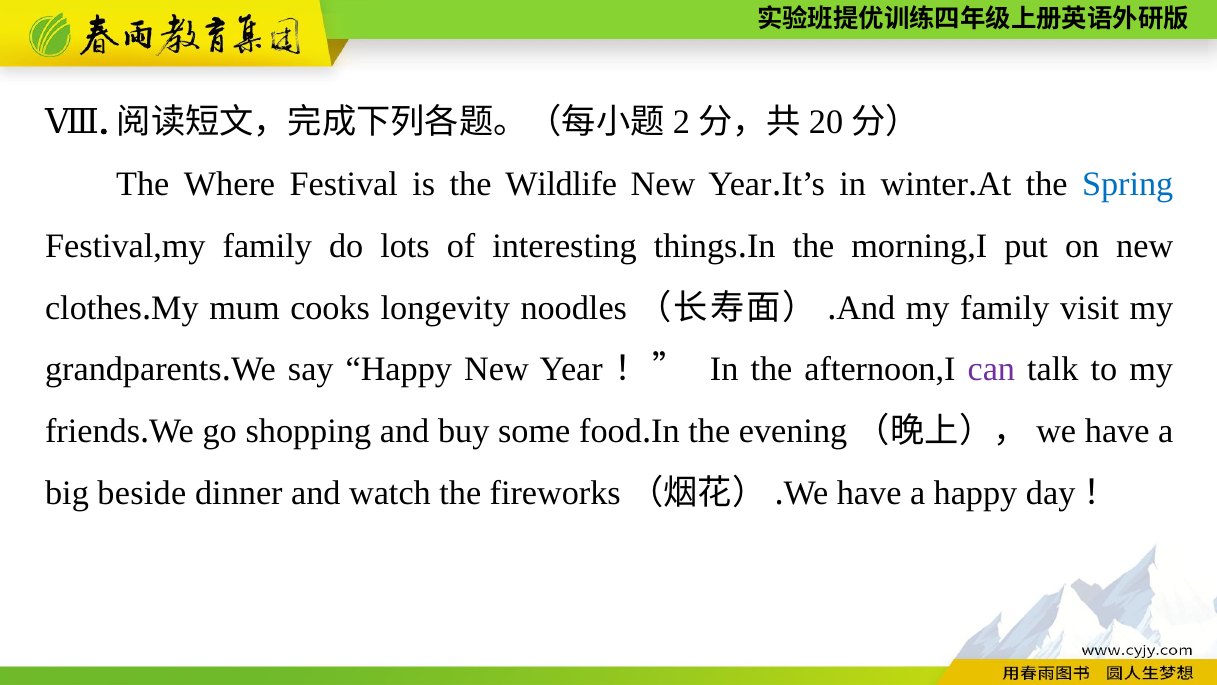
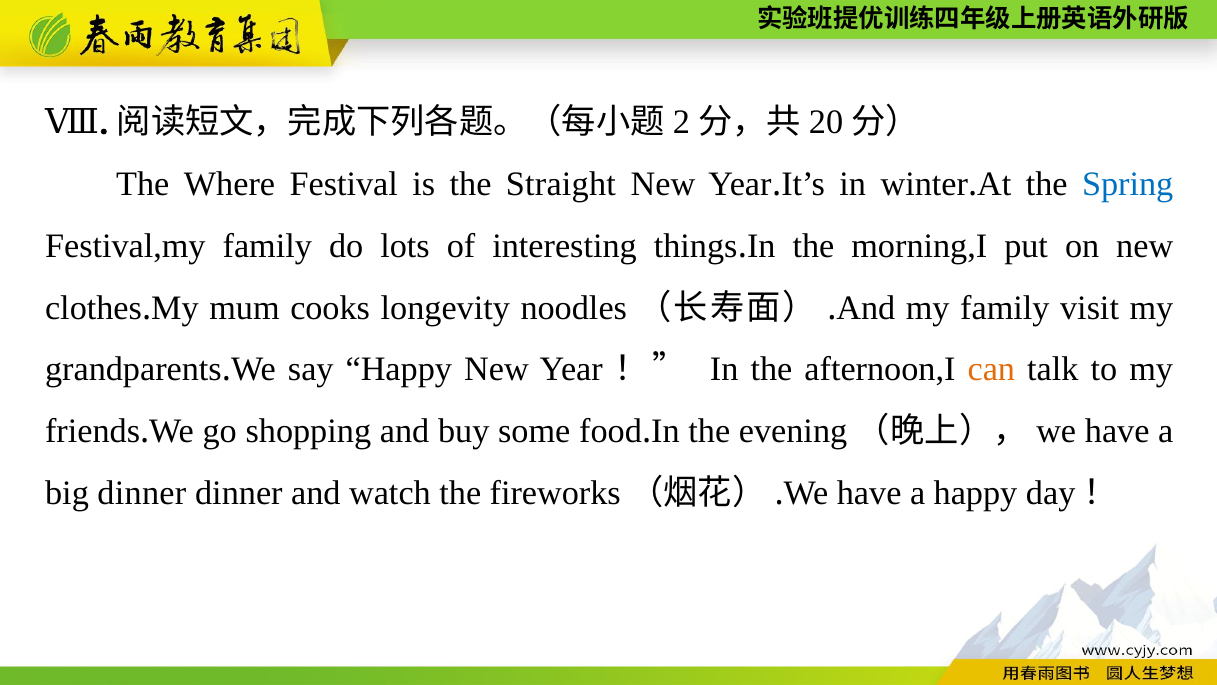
Wildlife: Wildlife -> Straight
can colour: purple -> orange
big beside: beside -> dinner
